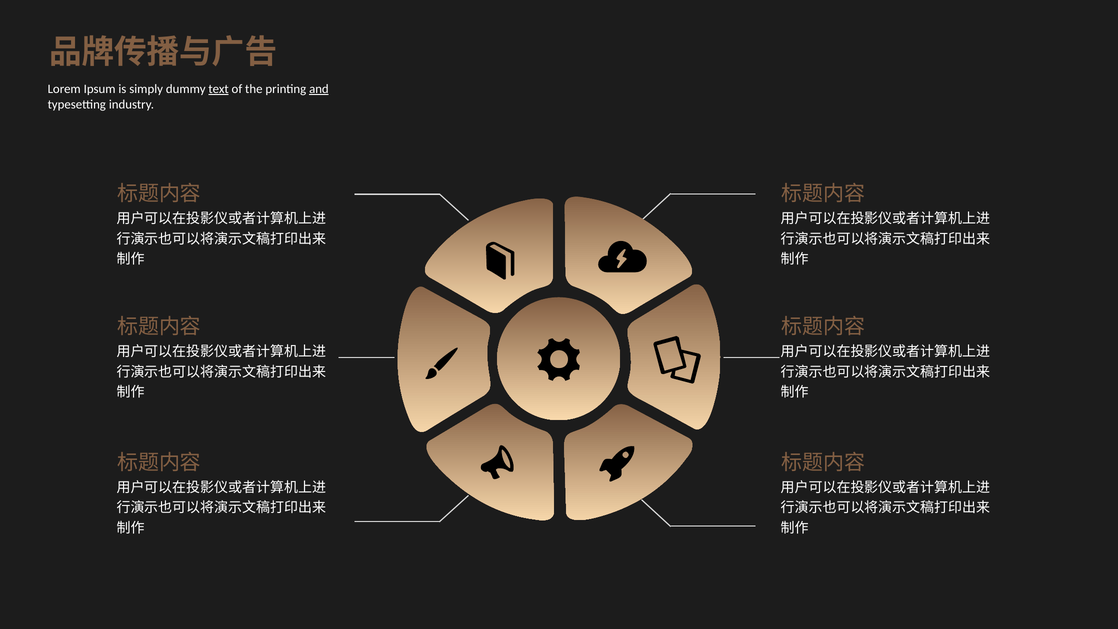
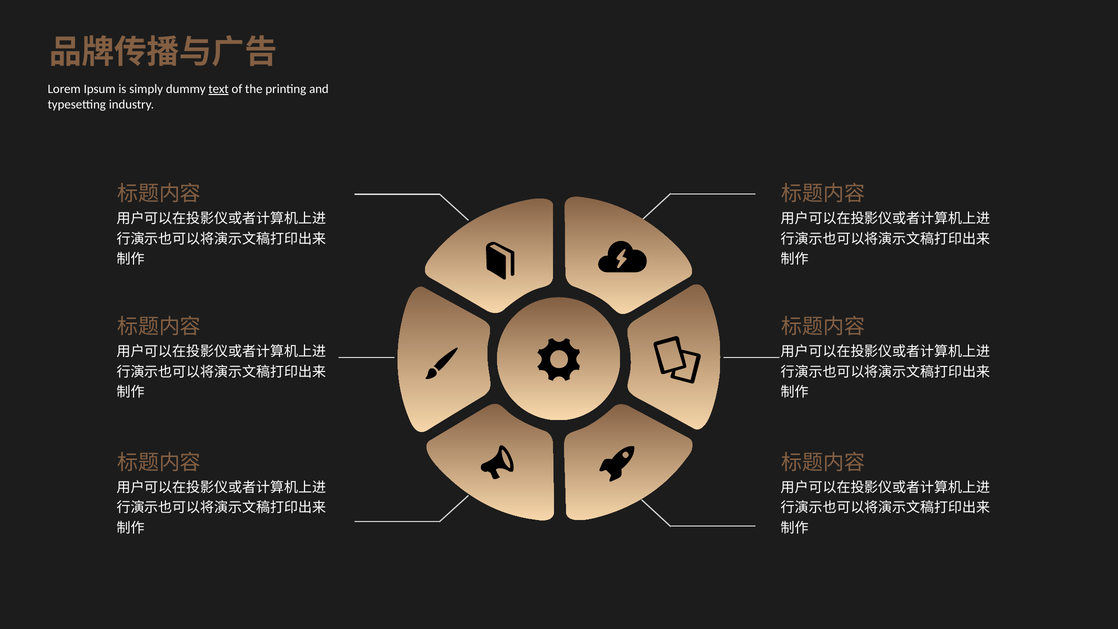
and underline: present -> none
